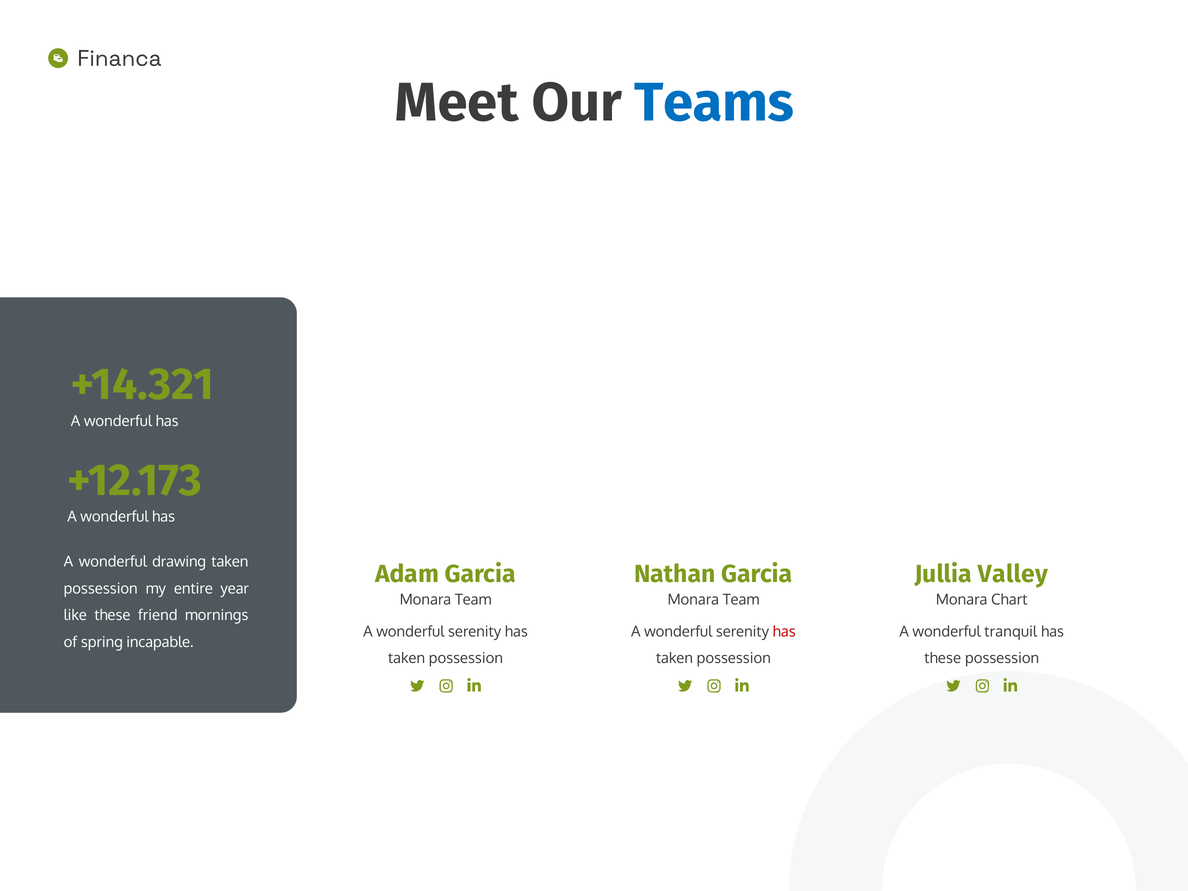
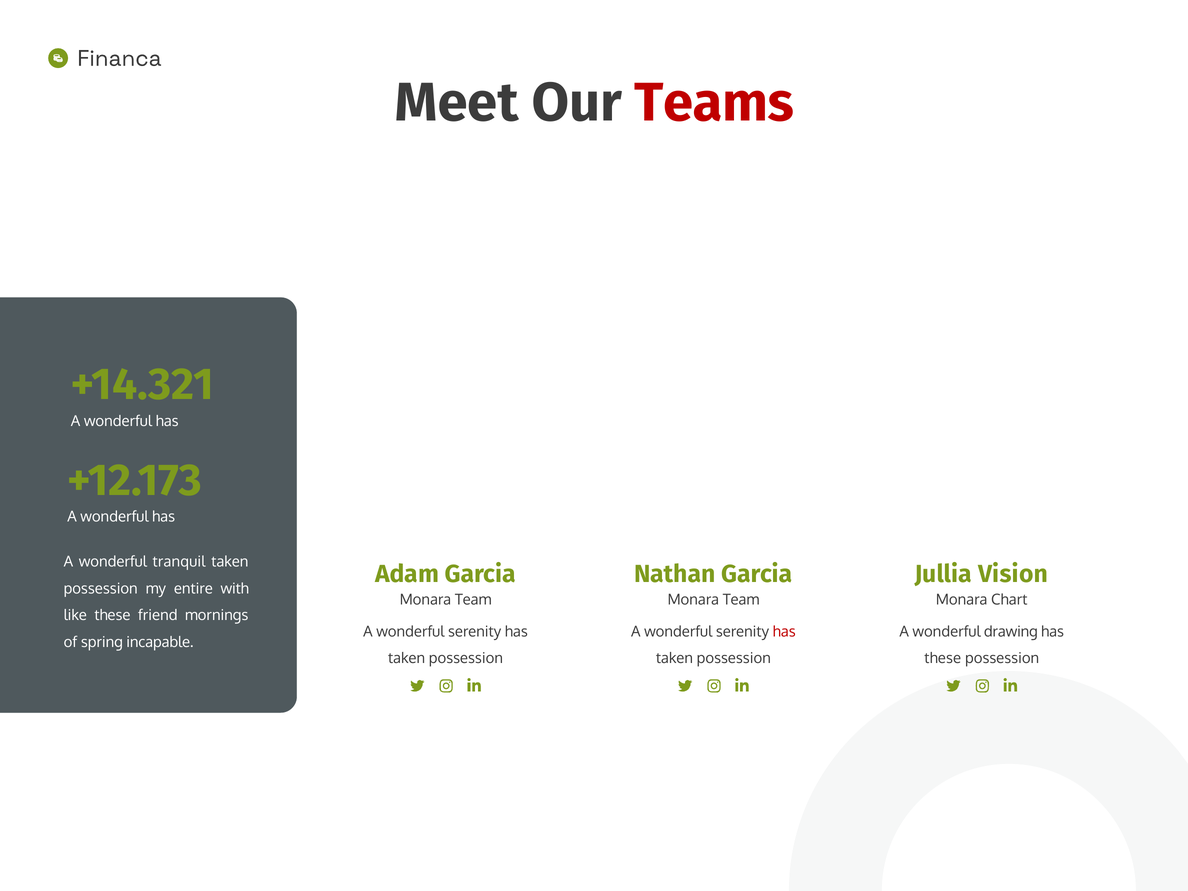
Teams colour: blue -> red
drawing: drawing -> tranquil
Valley: Valley -> Vision
year: year -> with
tranquil: tranquil -> drawing
